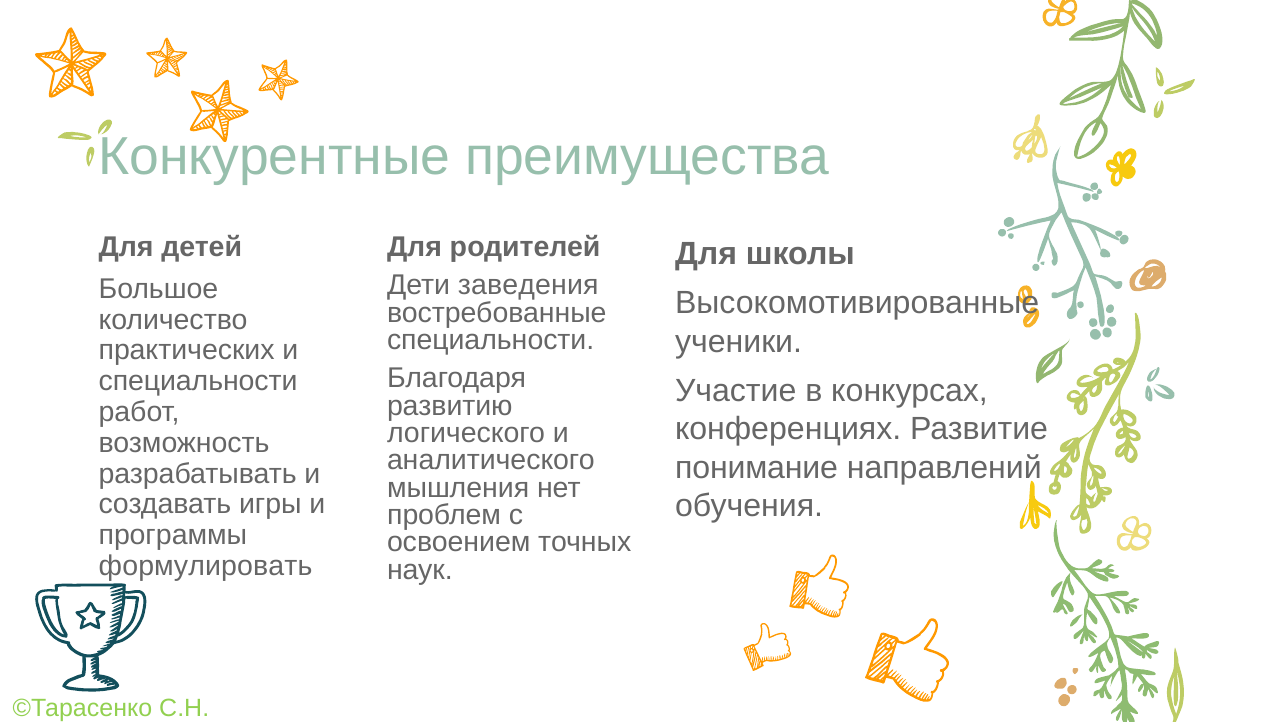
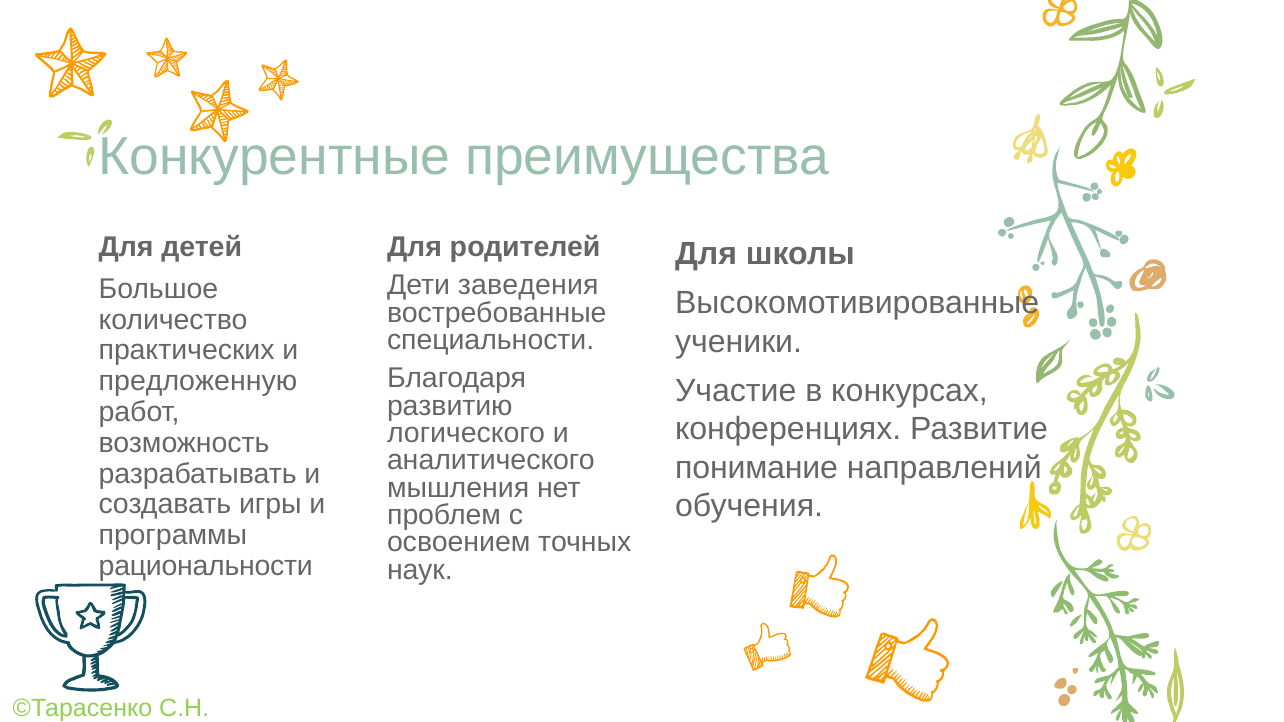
специальности at (198, 382): специальности -> предложенную
формулировать: формулировать -> рациональности
